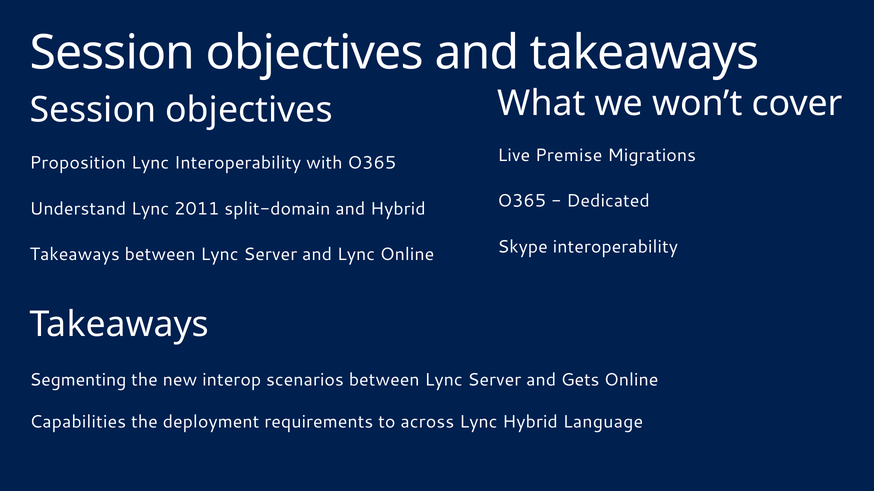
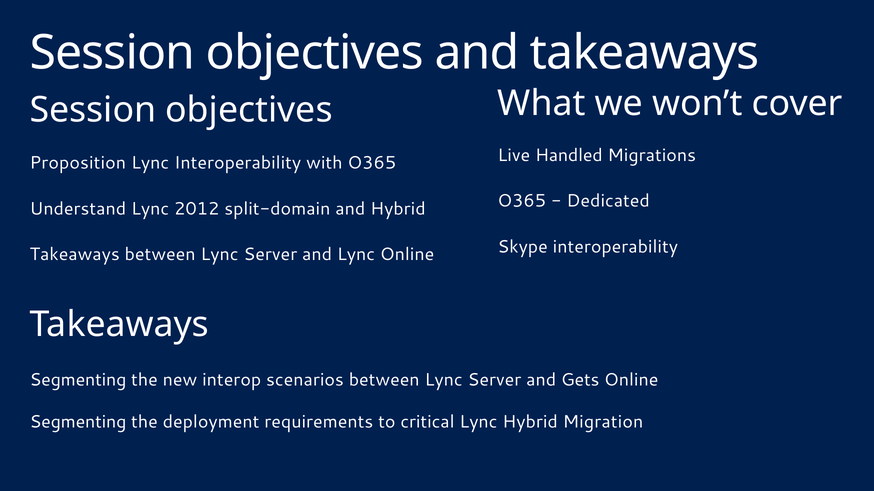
Premise: Premise -> Handled
2011: 2011 -> 2012
Capabilities at (78, 422): Capabilities -> Segmenting
across: across -> critical
Language: Language -> Migration
